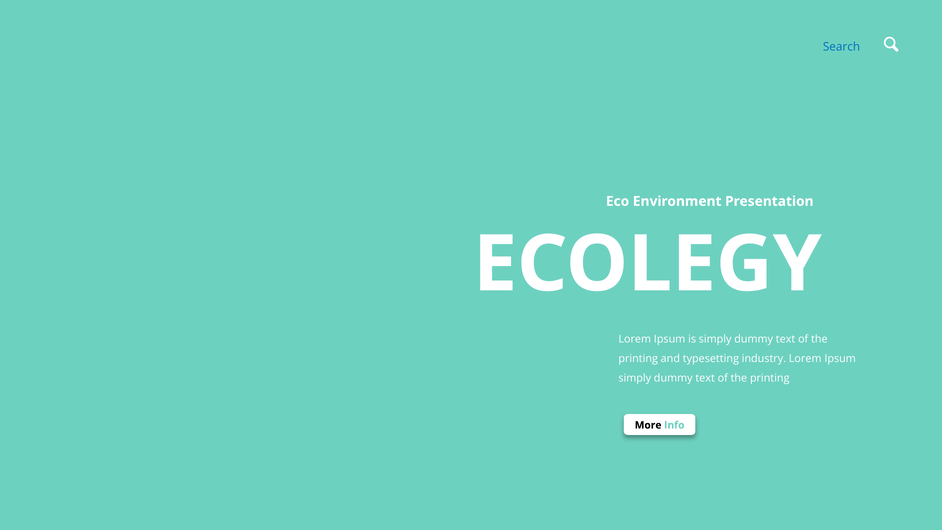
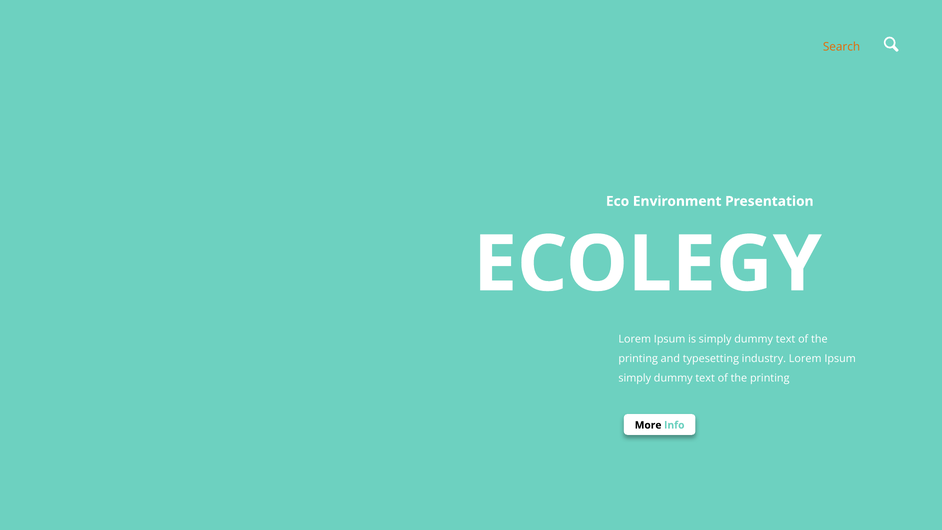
Search colour: blue -> orange
